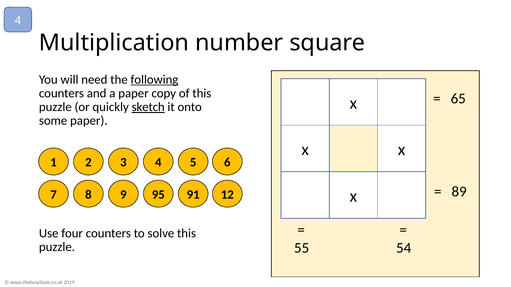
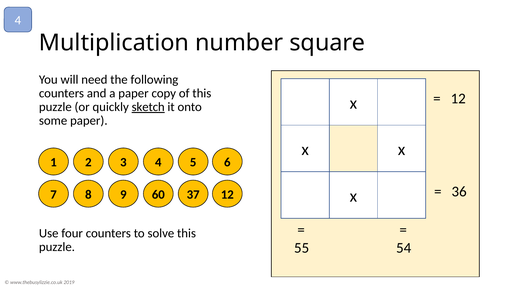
following underline: present -> none
65 at (458, 99): 65 -> 12
89: 89 -> 36
95: 95 -> 60
91: 91 -> 37
